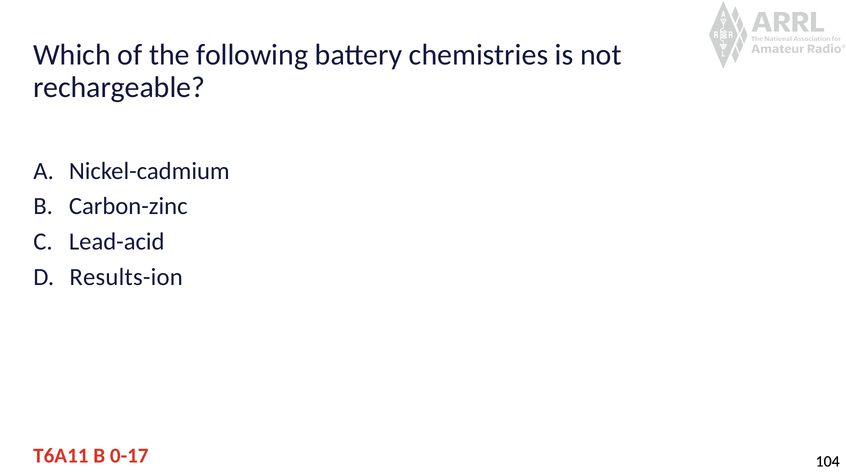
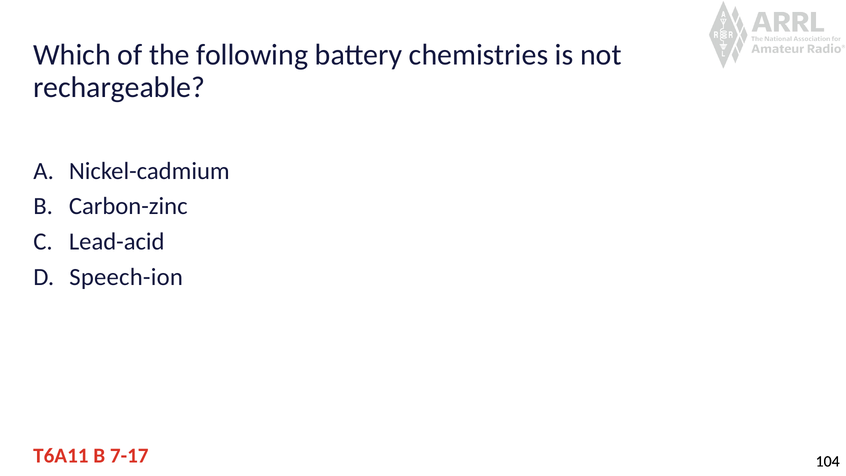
Results-ion: Results-ion -> Speech-ion
0-17: 0-17 -> 7-17
